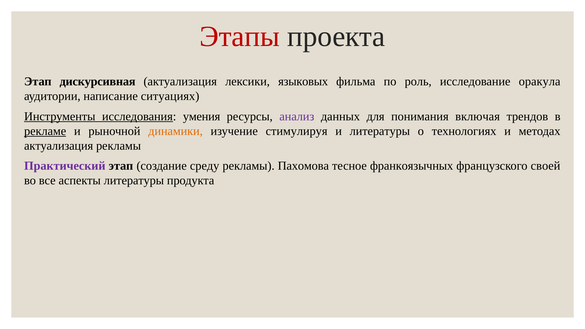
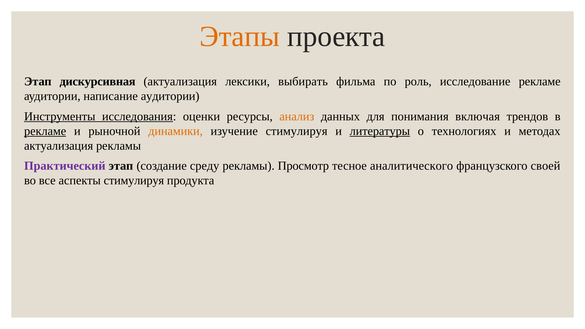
Этапы colour: red -> orange
языковых: языковых -> выбирать
исследование оракула: оракула -> рекламе
написание ситуациях: ситуациях -> аудитории
умения: умения -> оценки
анализ colour: purple -> orange
литературы at (380, 131) underline: none -> present
Пахомова: Пахомова -> Просмотр
франкоязычных: франкоязычных -> аналитического
аспекты литературы: литературы -> стимулируя
